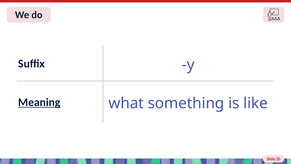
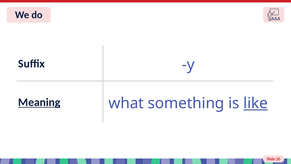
like underline: none -> present
